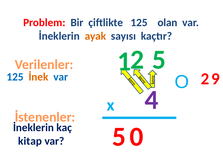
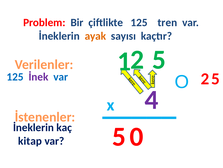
olan: olan -> tren
İnek colour: orange -> purple
9 at (216, 79): 9 -> 5
